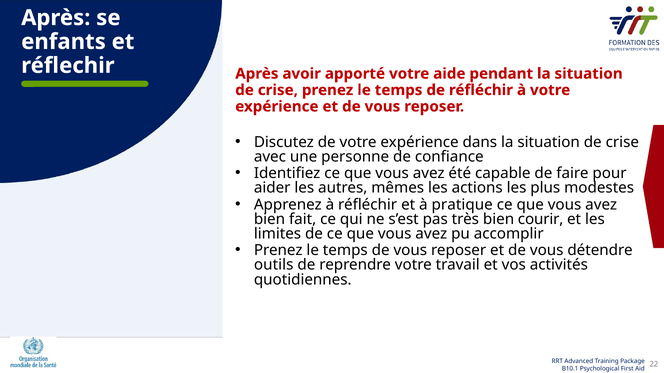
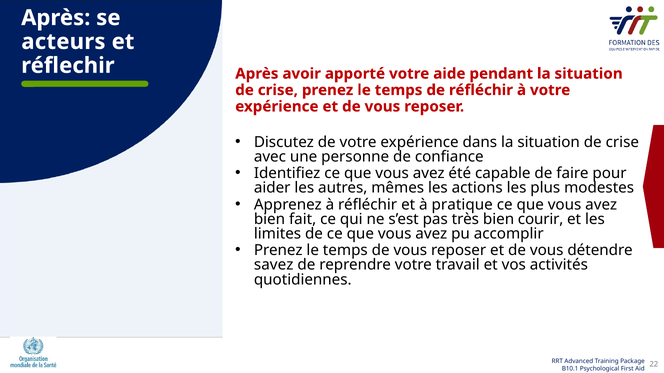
enfants: enfants -> acteurs
outils: outils -> savez
